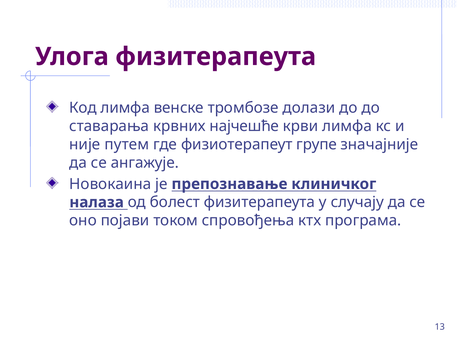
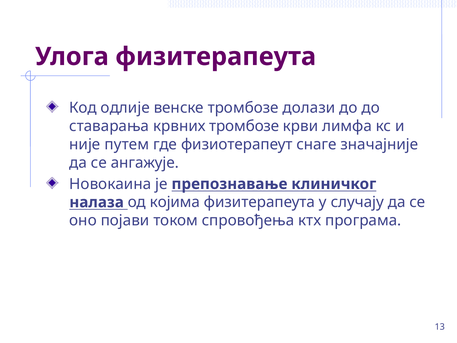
Код лимфа: лимфа -> одлије
крвних најчешће: најчешће -> тромбозе
групе: групе -> снаге
болест: болест -> којима
